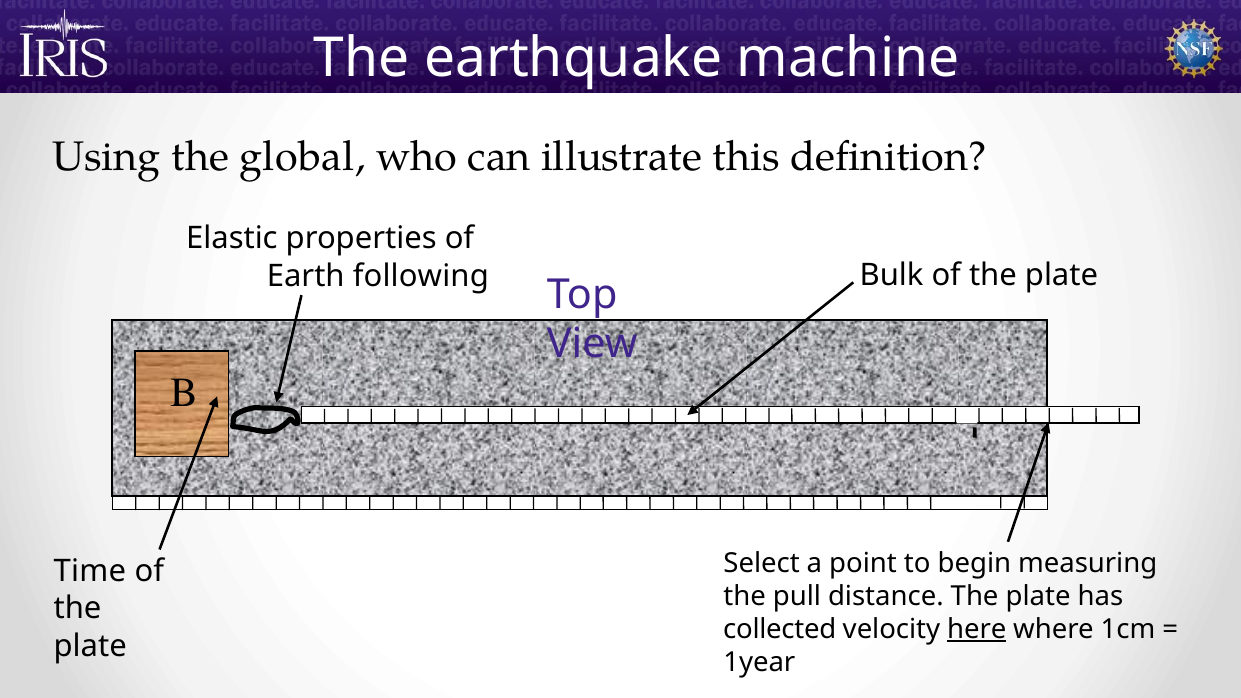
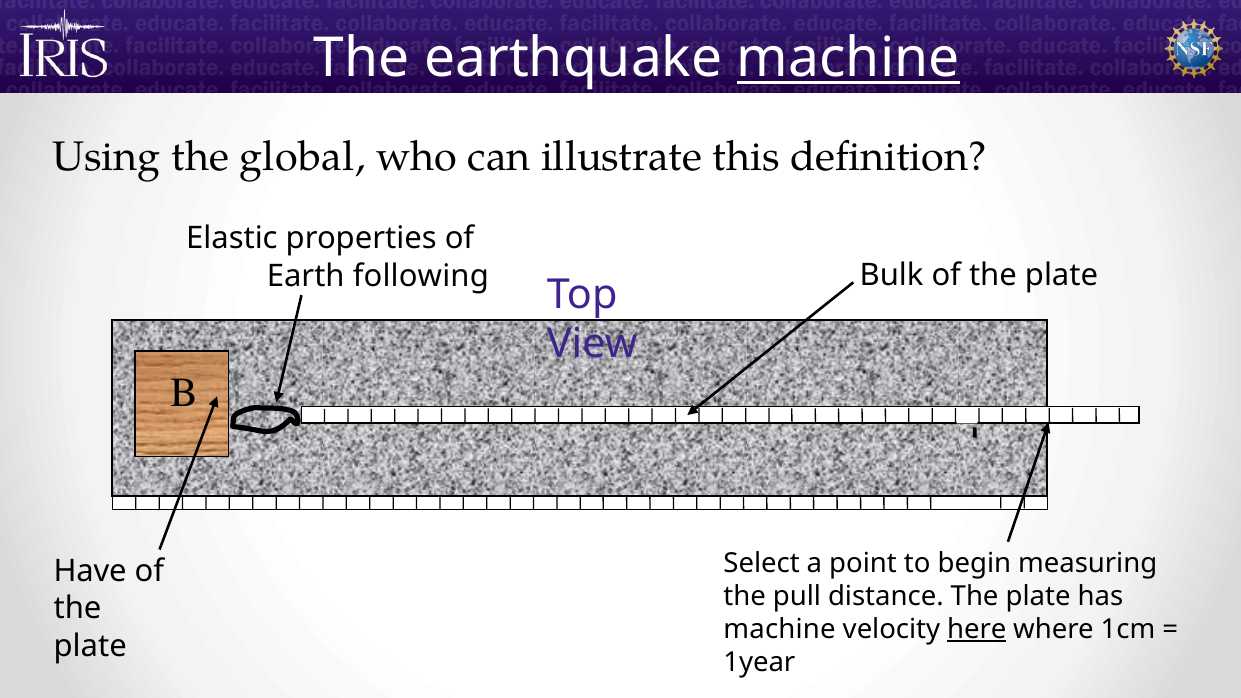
machine at (848, 59) underline: none -> present
Time: Time -> Have
collected at (780, 629): collected -> machine
